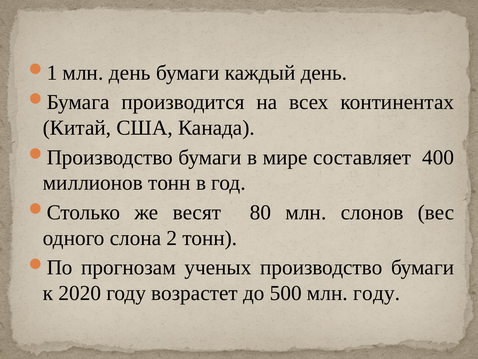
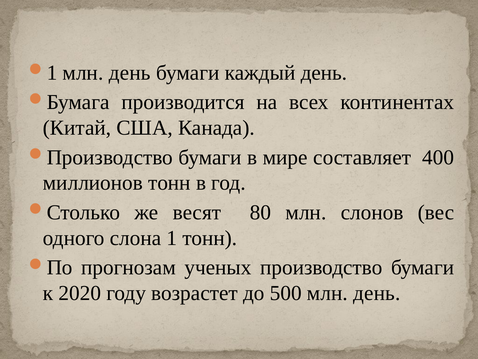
2: 2 -> 1
500 млн году: году -> день
